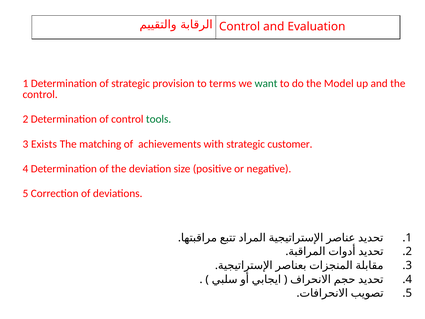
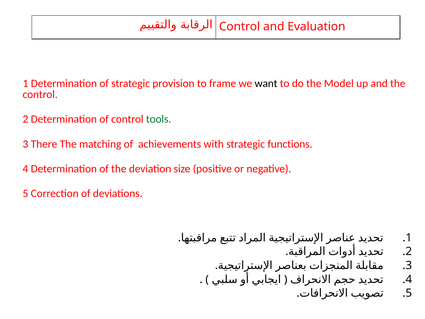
terms: terms -> frame
want colour: green -> black
Exists: Exists -> There
customer: customer -> functions
